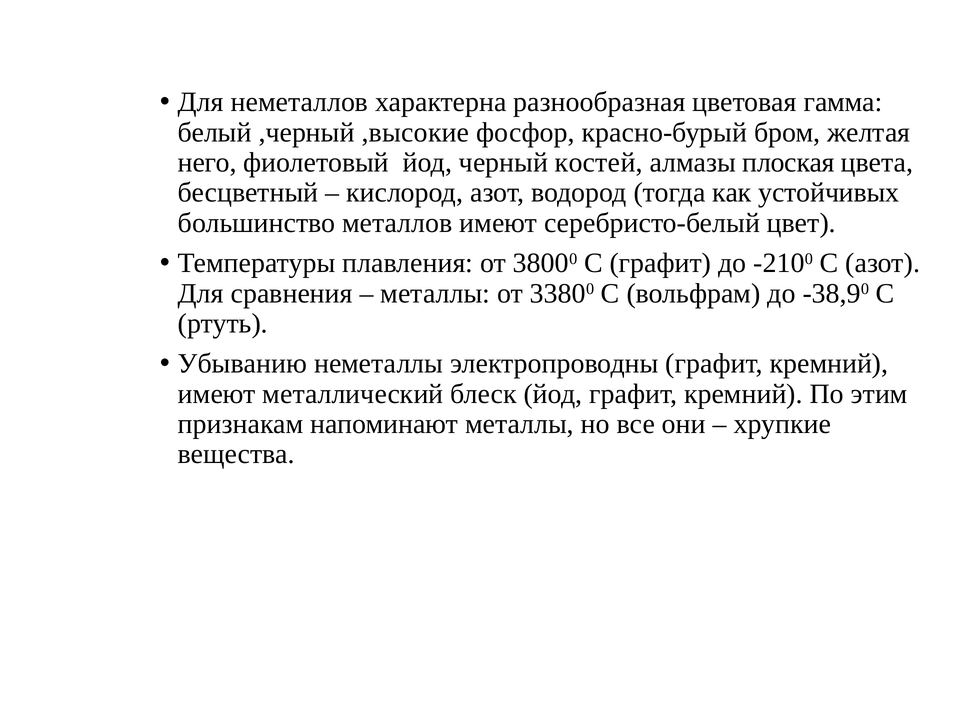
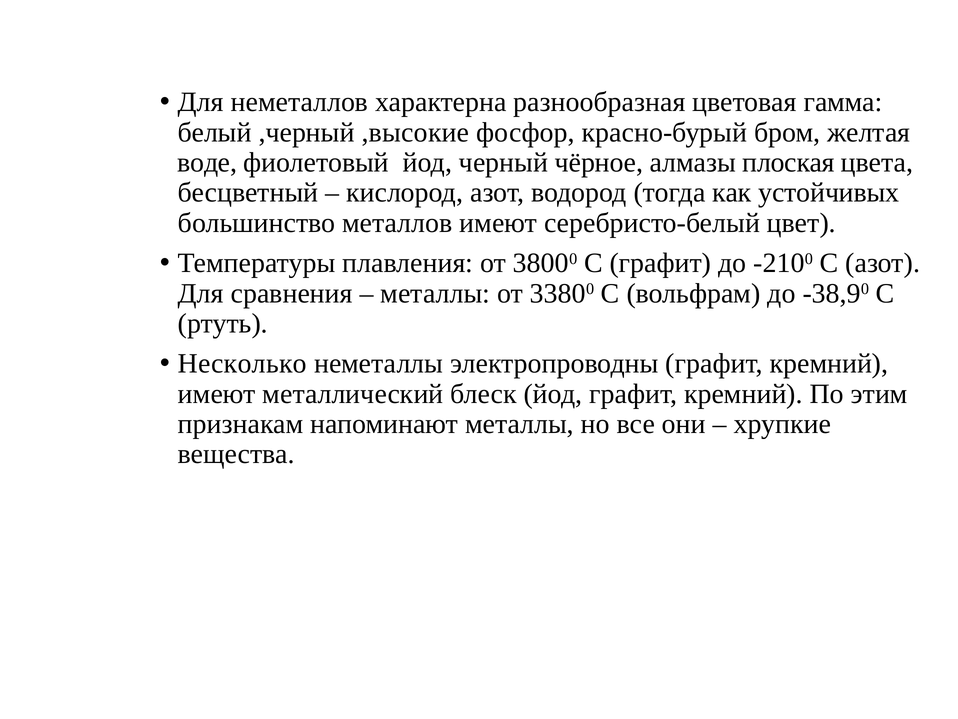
него: него -> воде
костей: костей -> чёрное
Убыванию: Убыванию -> Несколько
